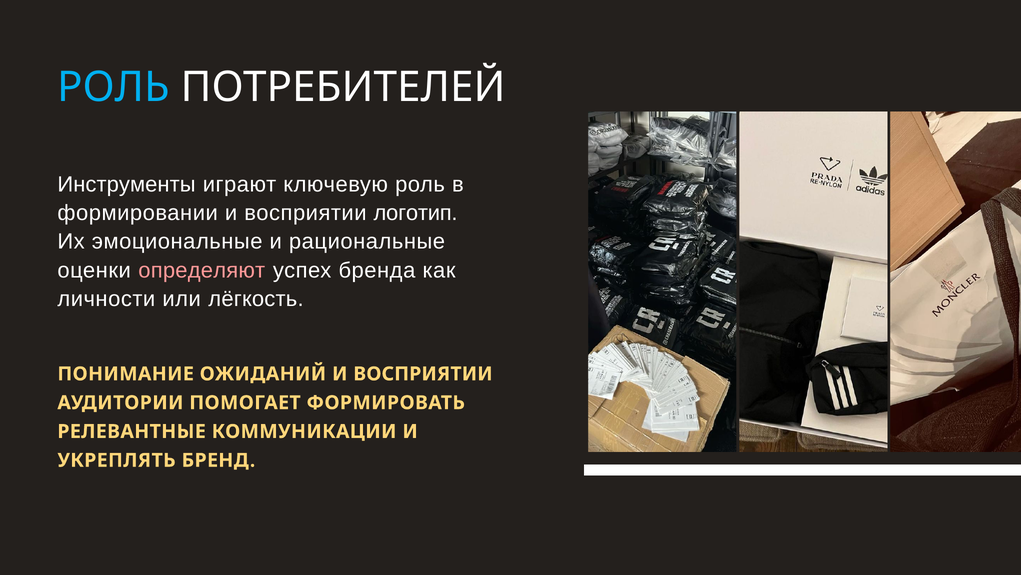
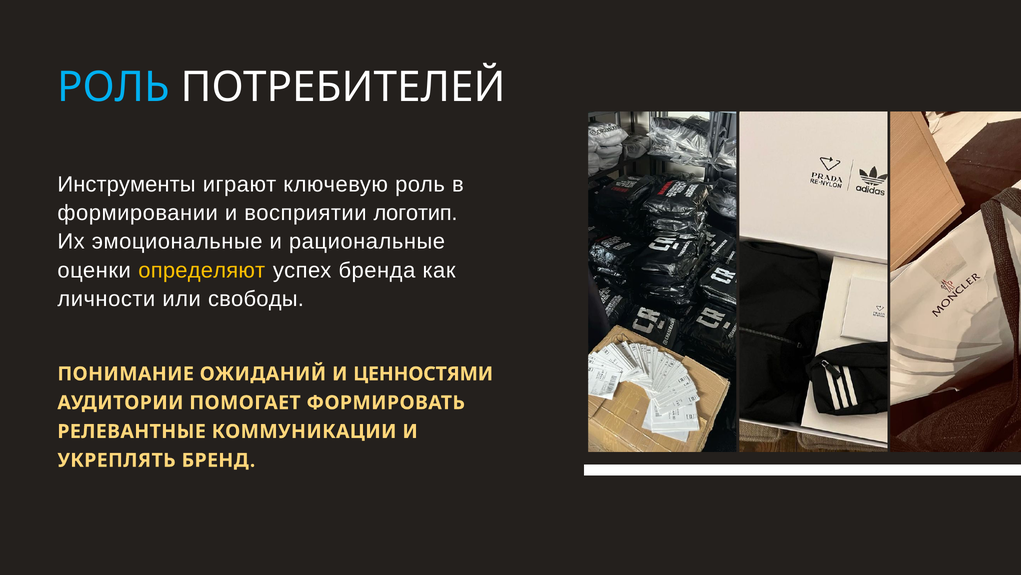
определяют colour: pink -> yellow
лёгкость: лёгкость -> свободы
ОЖИДАНИЙ И ВОСПРИЯТИИ: ВОСПРИЯТИИ -> ЦЕННОСТЯМИ
